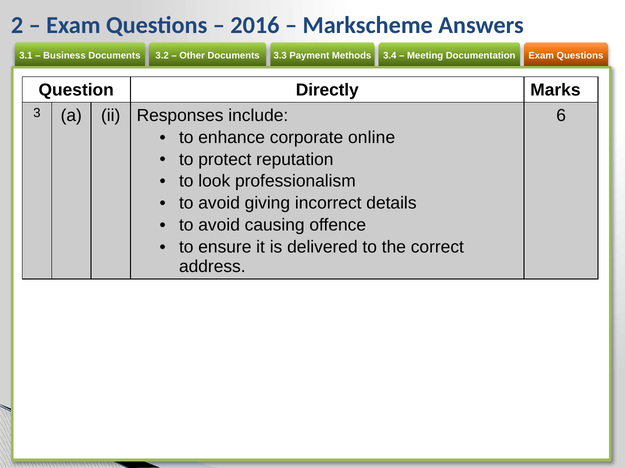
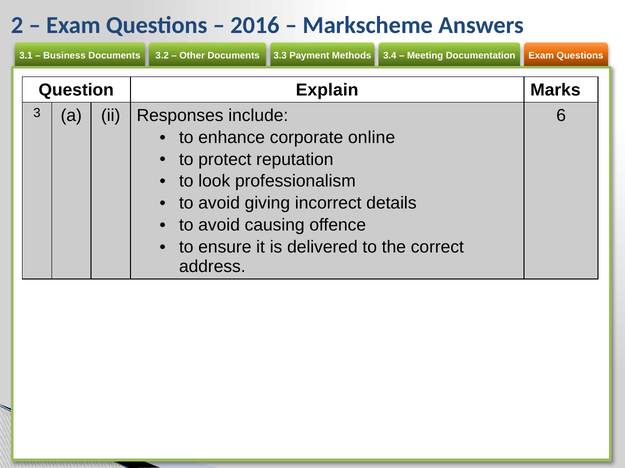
Directly: Directly -> Explain
